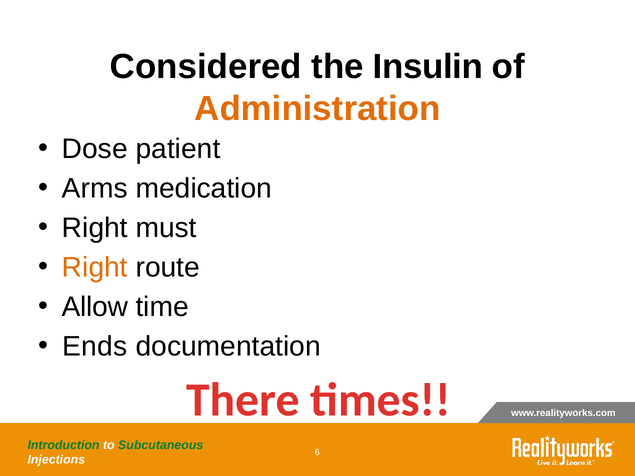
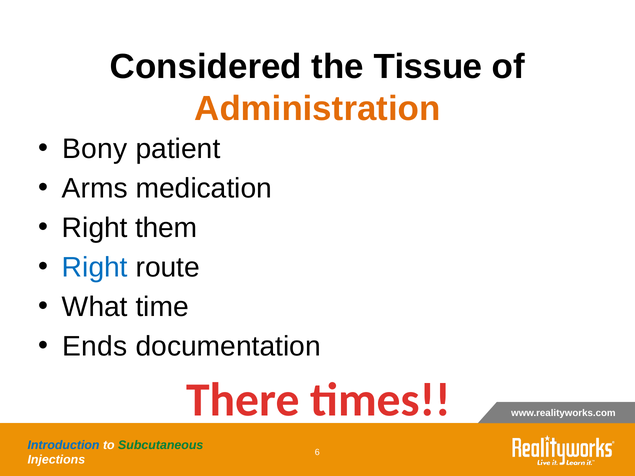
Insulin: Insulin -> Tissue
Dose: Dose -> Bony
must: must -> them
Right at (95, 268) colour: orange -> blue
Allow: Allow -> What
Introduction colour: green -> blue
